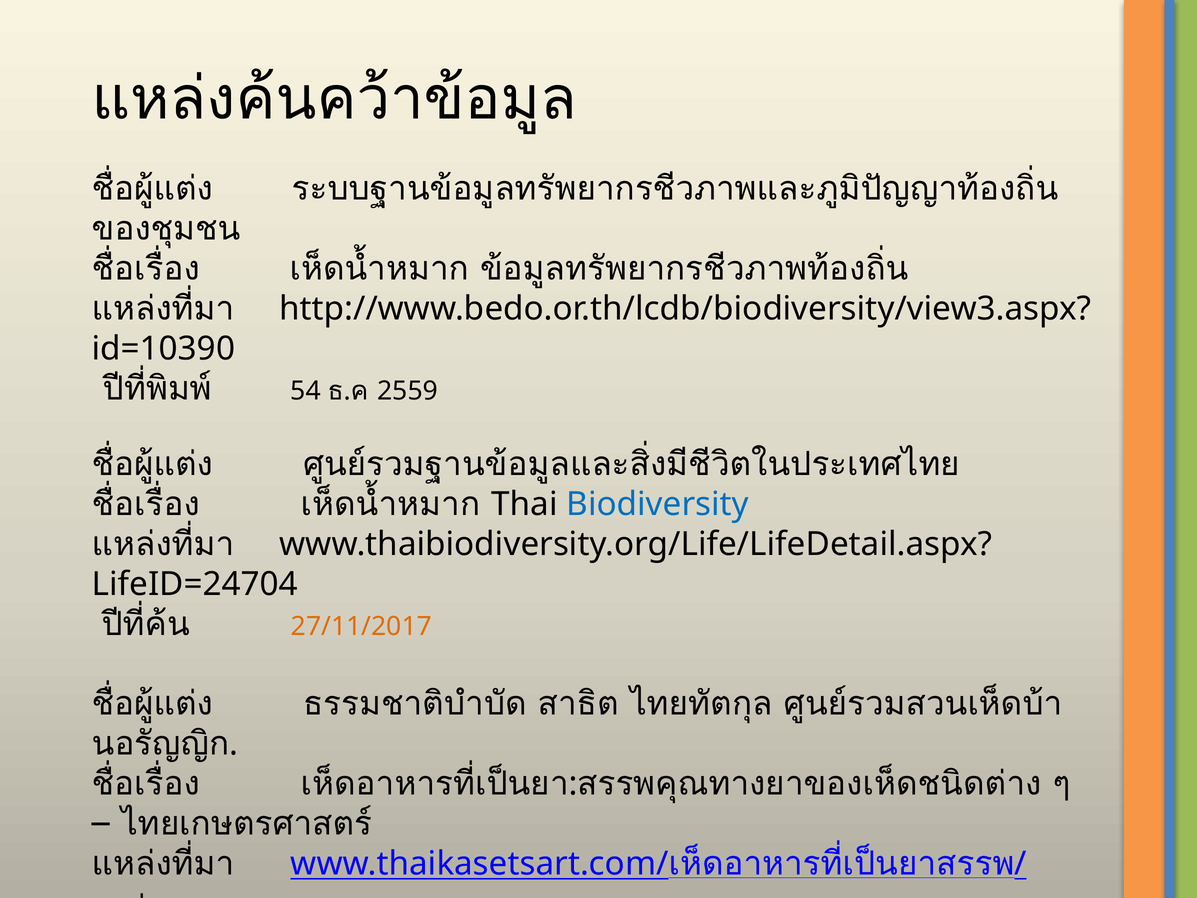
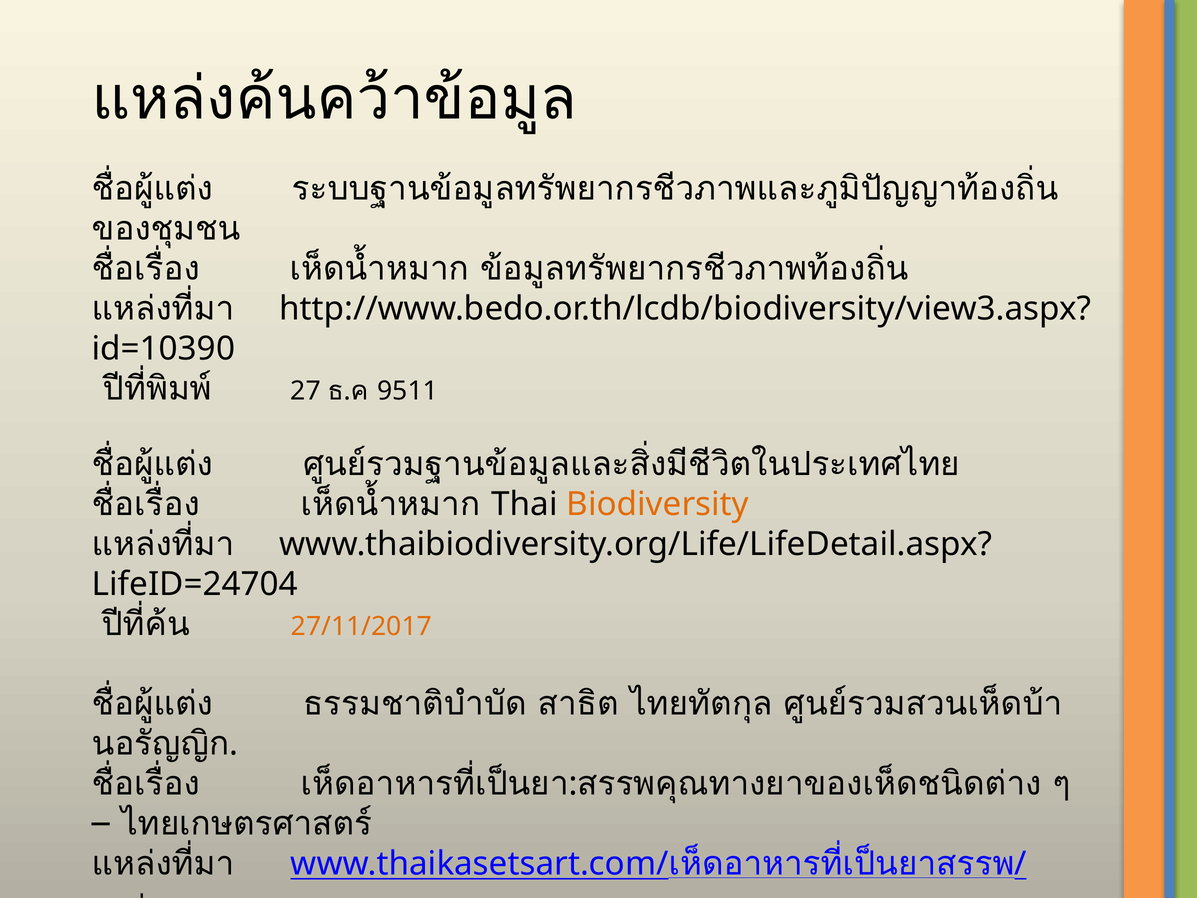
54: 54 -> 27
2559: 2559 -> 9511
Biodiversity colour: blue -> orange
